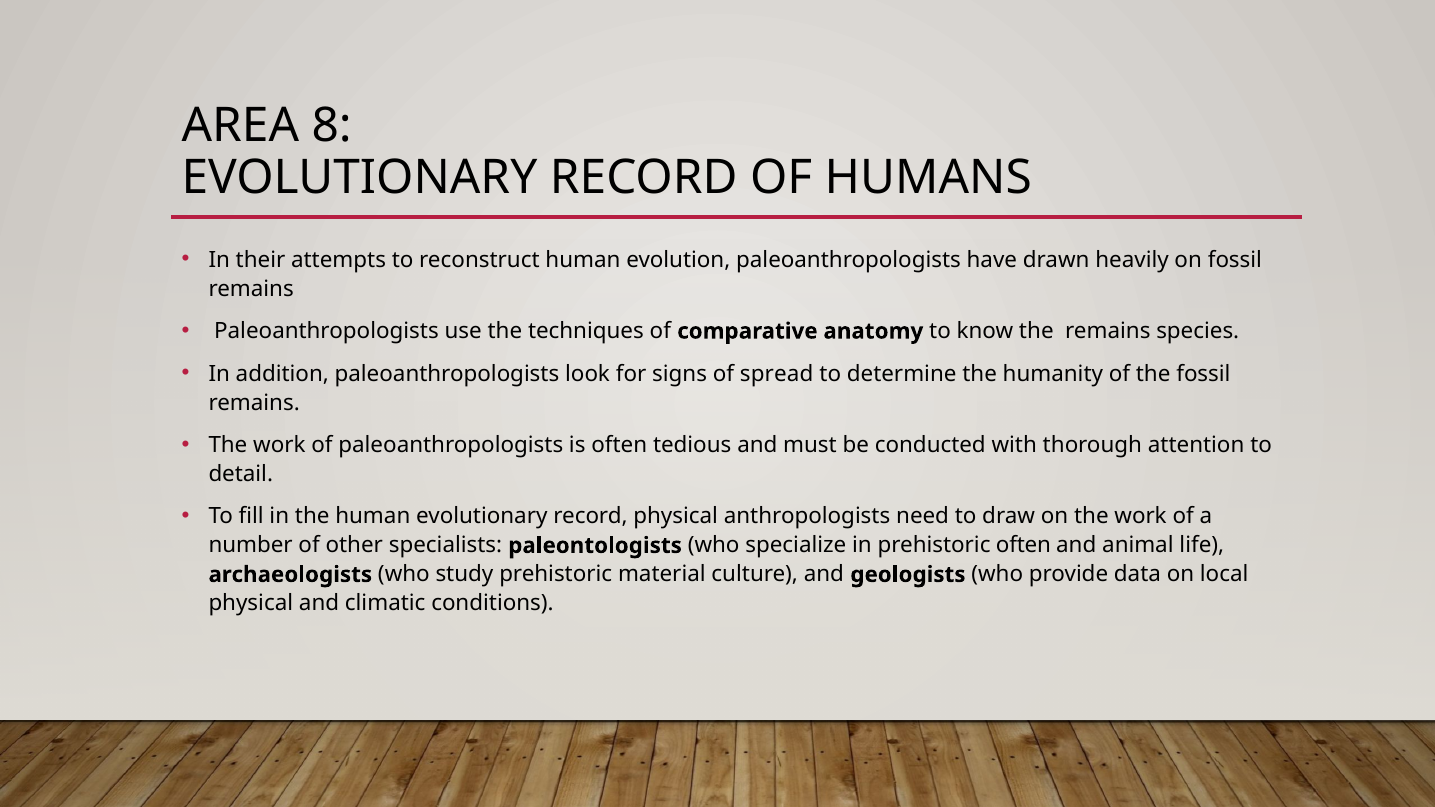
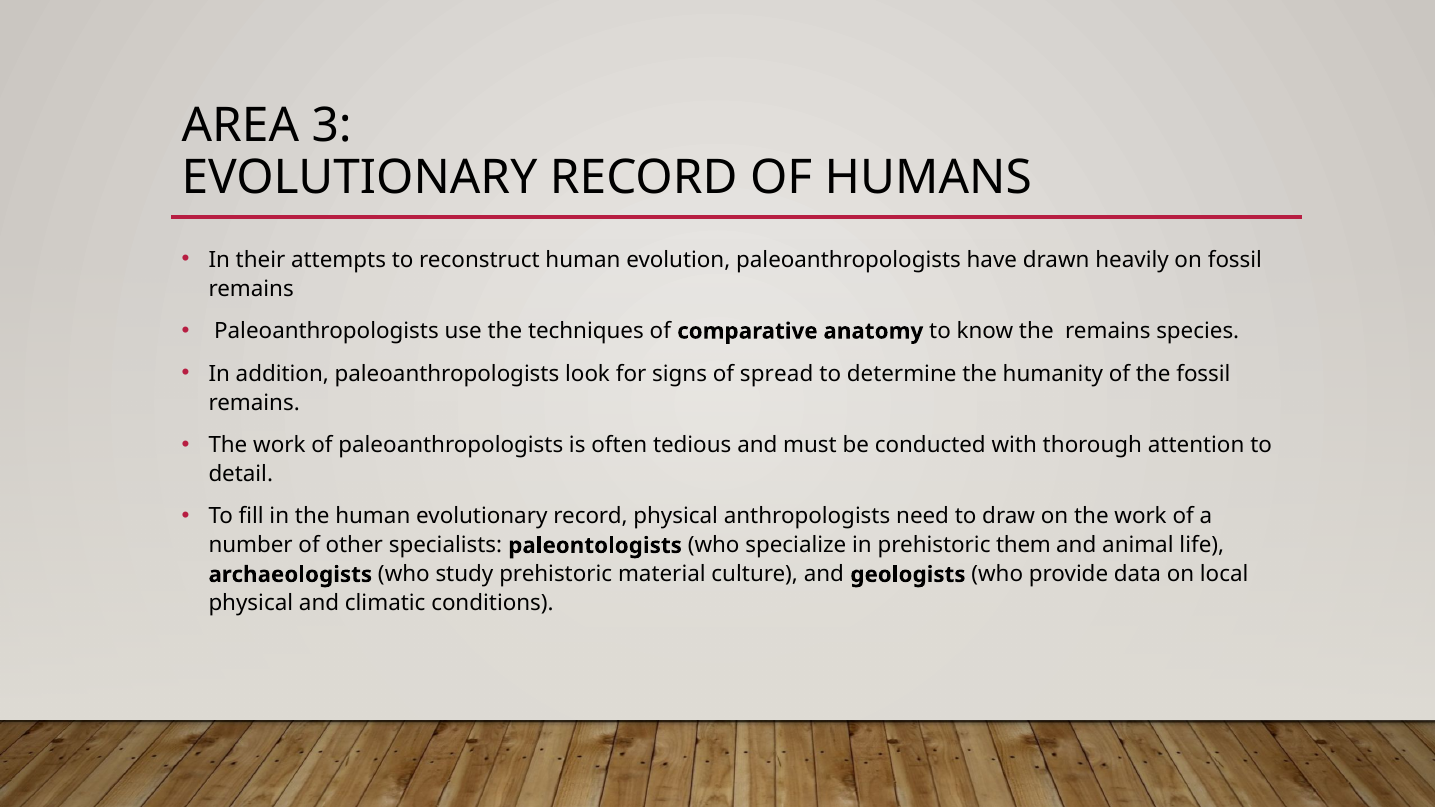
8: 8 -> 3
prehistoric often: often -> them
